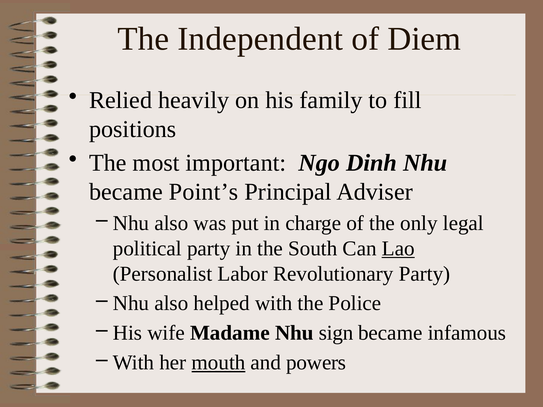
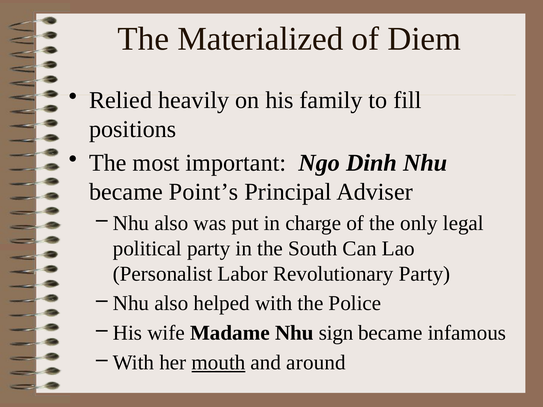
Independent: Independent -> Materialized
Lao underline: present -> none
powers: powers -> around
